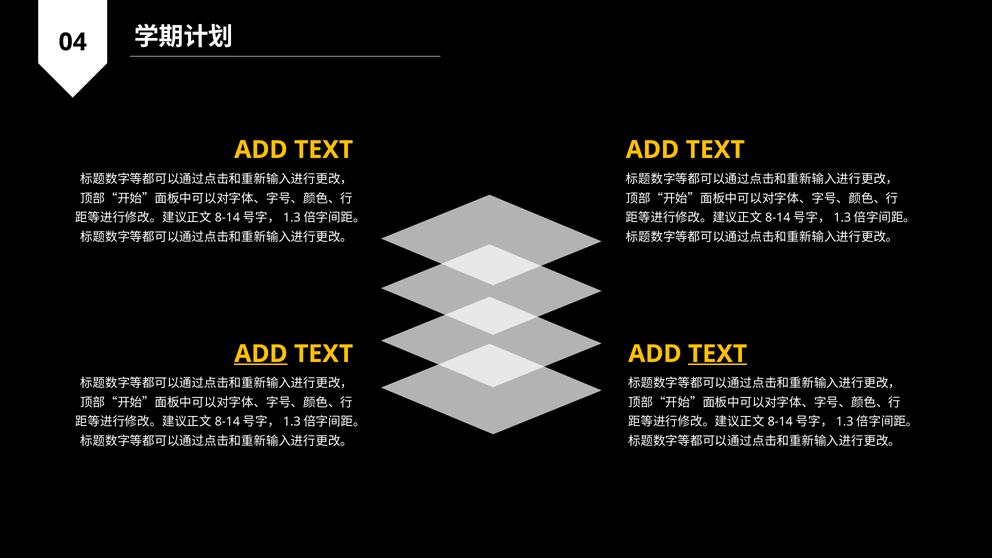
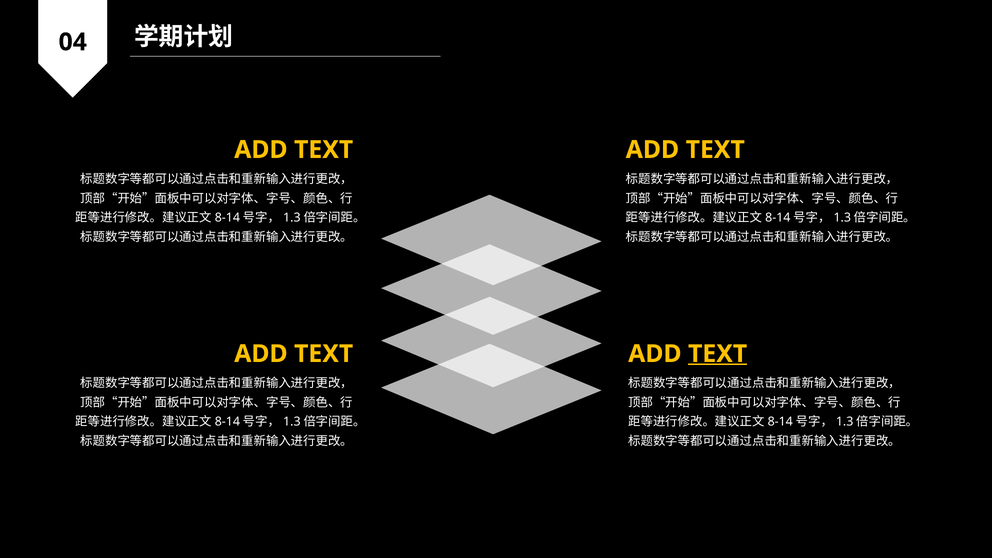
ADD at (261, 354) underline: present -> none
